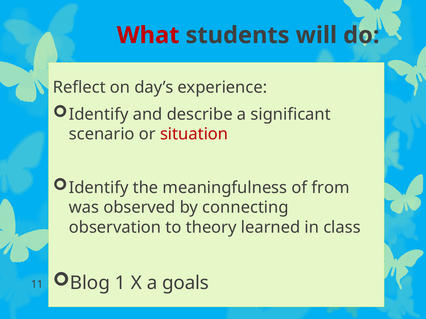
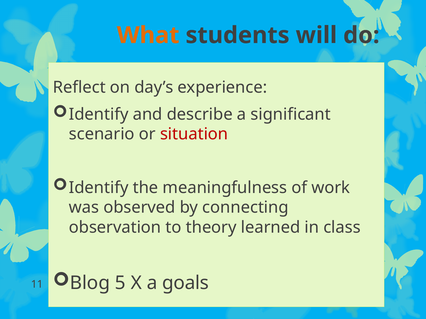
What colour: red -> orange
from: from -> work
1: 1 -> 5
